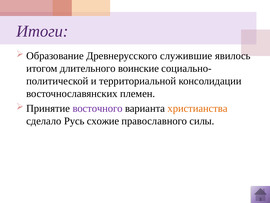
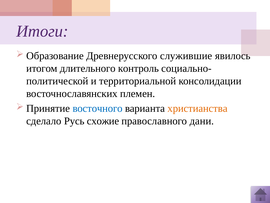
воинские: воинские -> контроль
восточного colour: purple -> blue
силы: силы -> дани
